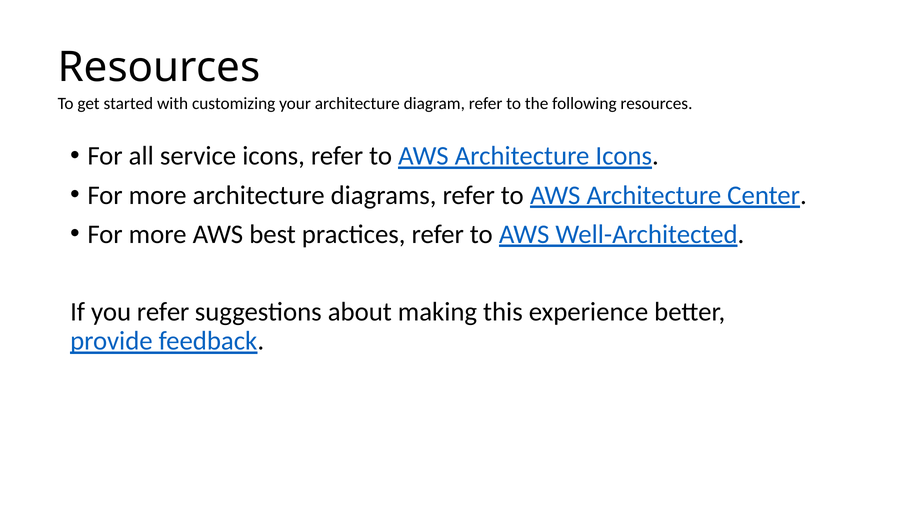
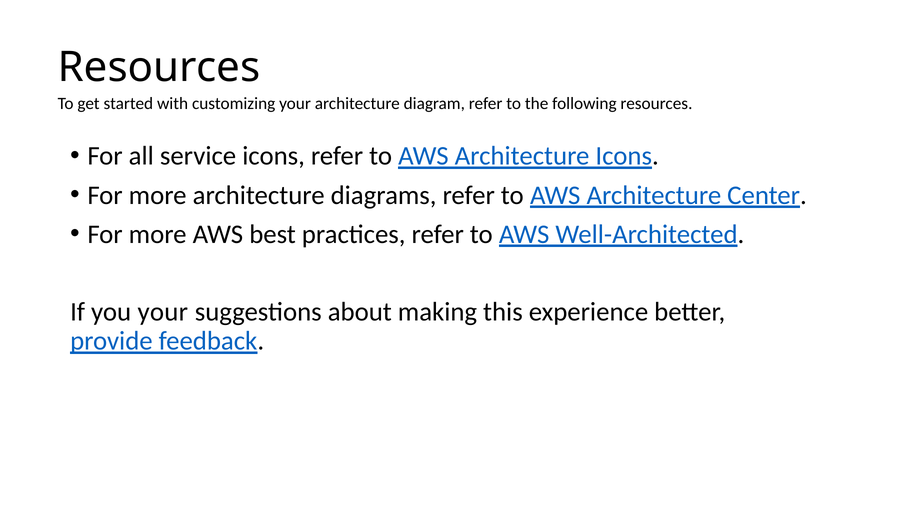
you refer: refer -> your
